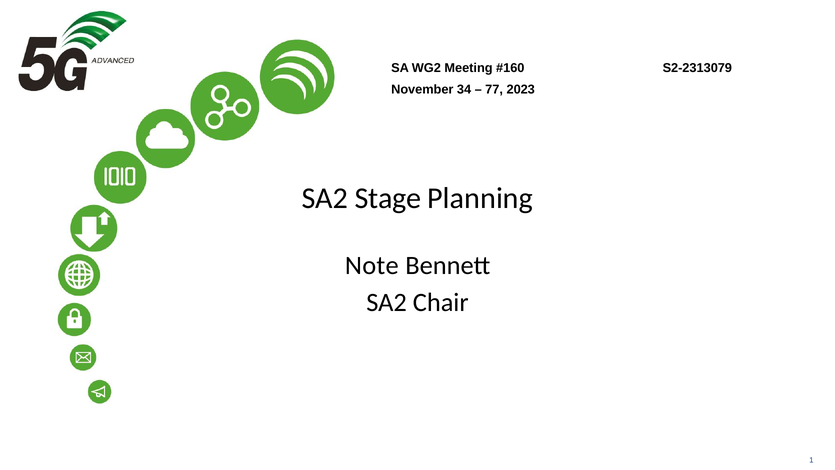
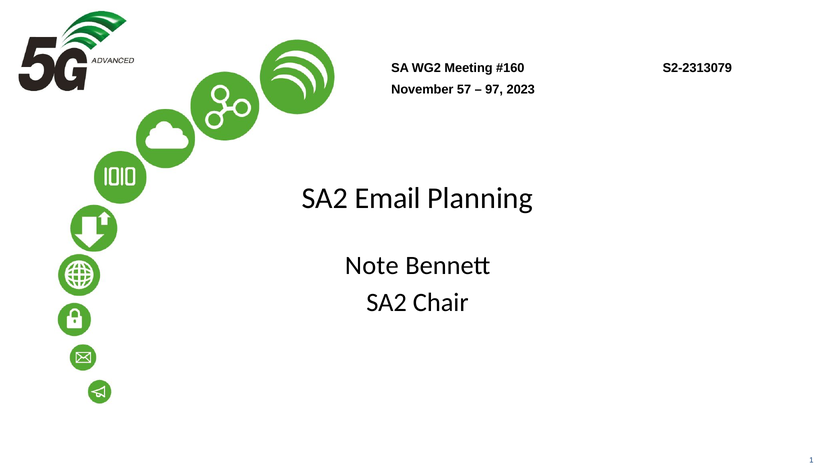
34: 34 -> 57
77: 77 -> 97
Stage: Stage -> Email
